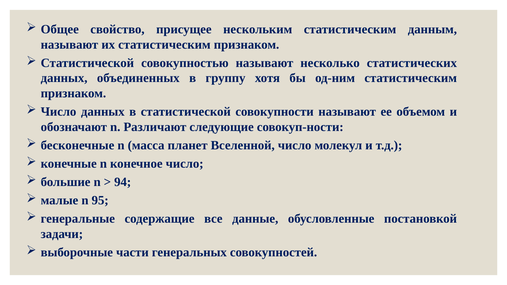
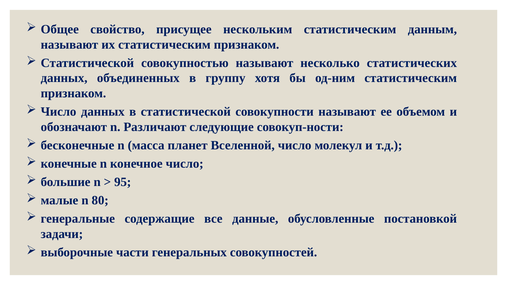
94: 94 -> 95
95: 95 -> 80
